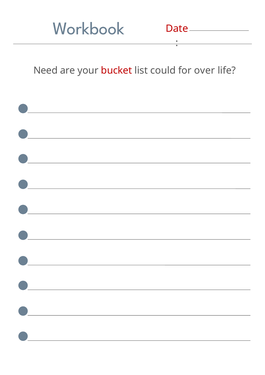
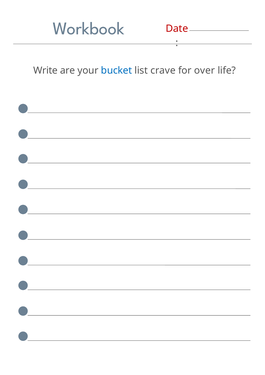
Need: Need -> Write
bucket colour: red -> blue
could: could -> crave
